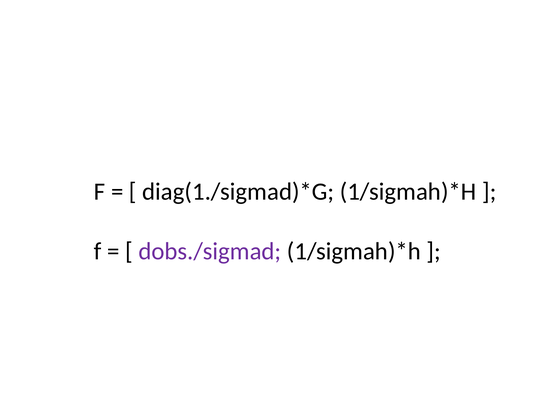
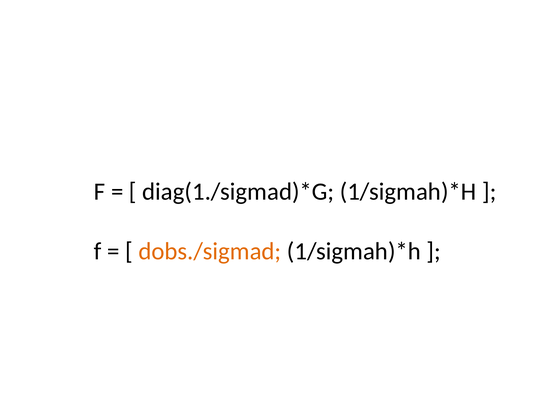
dobs./sigmad colour: purple -> orange
